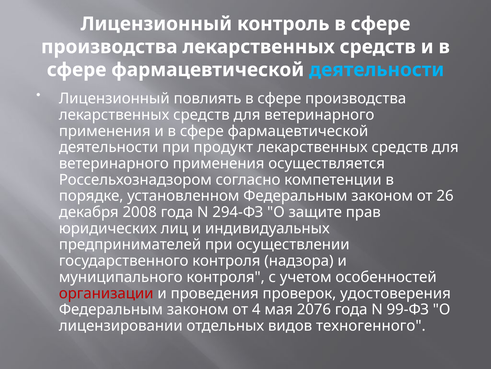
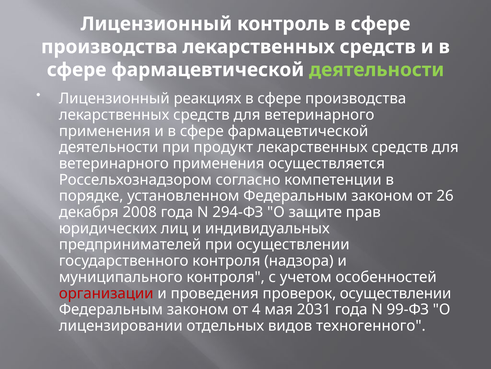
деятельности at (377, 70) colour: light blue -> light green
повлиять: повлиять -> реакциях
проверок удостоверения: удостоверения -> осуществлении
2076: 2076 -> 2031
